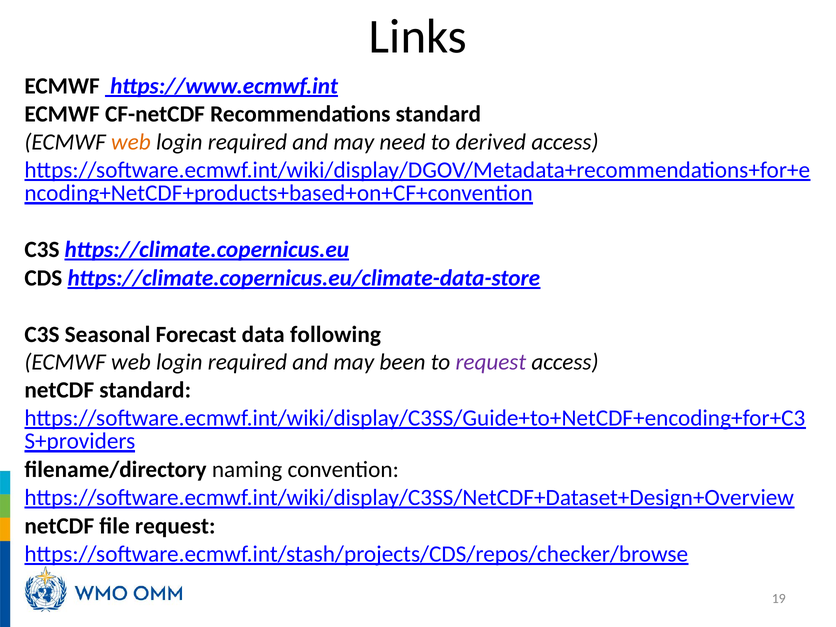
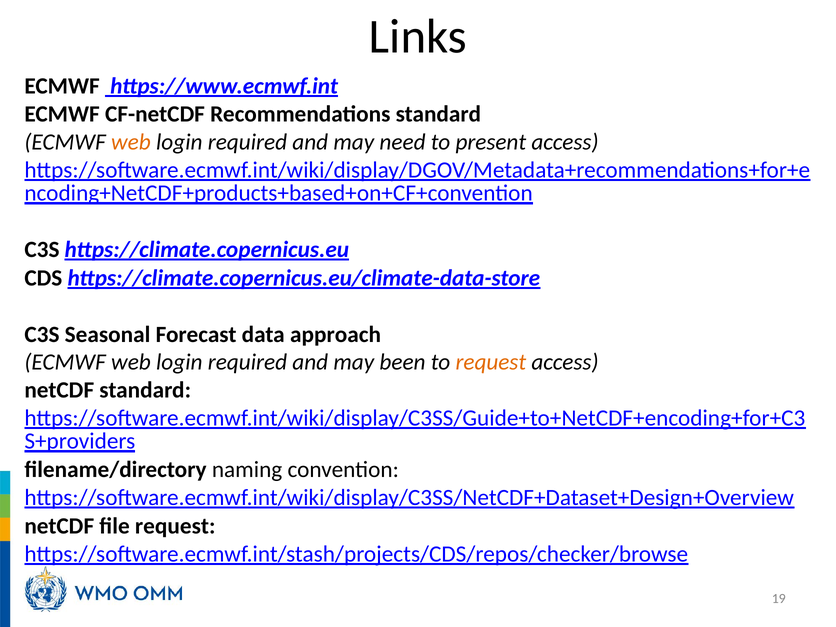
derived: derived -> present
following: following -> approach
request at (491, 362) colour: purple -> orange
